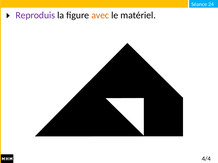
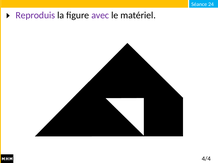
avec colour: orange -> purple
